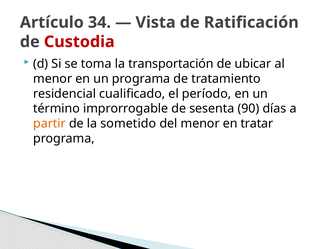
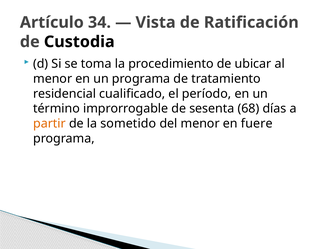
Custodia colour: red -> black
transportación: transportación -> procedimiento
90: 90 -> 68
tratar: tratar -> fuere
